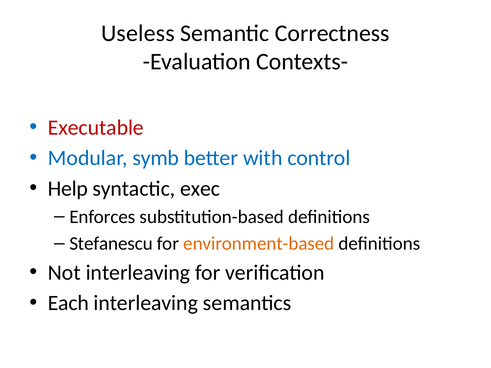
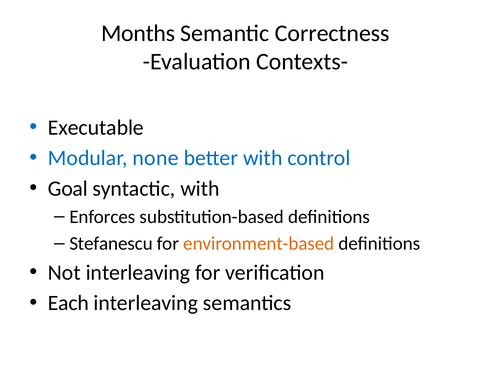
Useless: Useless -> Months
Executable colour: red -> black
symb: symb -> none
Help: Help -> Goal
syntactic exec: exec -> with
